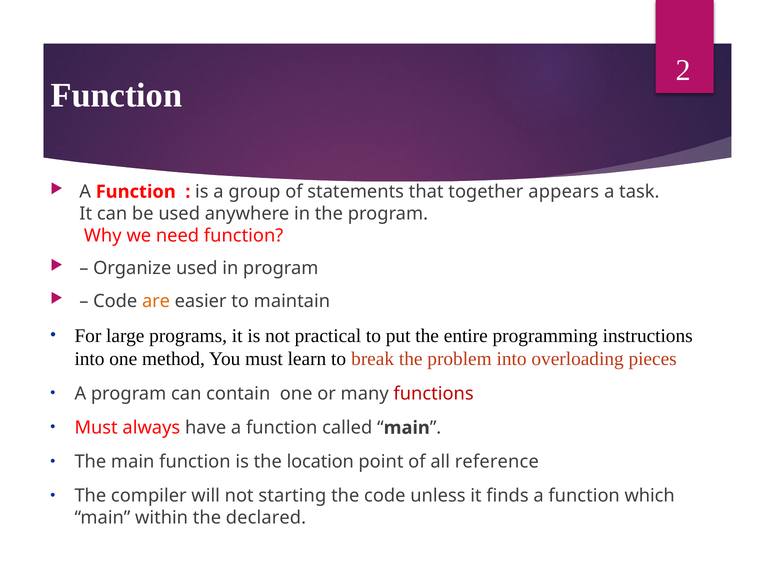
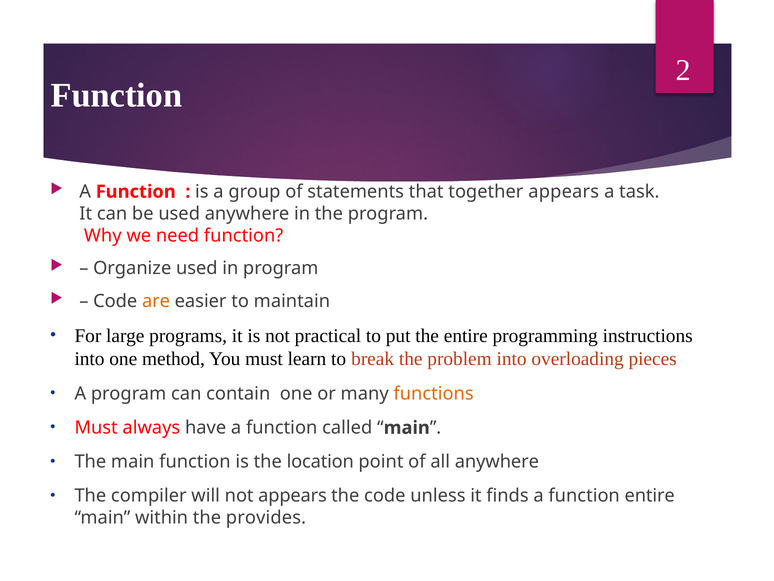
functions colour: red -> orange
all reference: reference -> anywhere
not starting: starting -> appears
function which: which -> entire
declared: declared -> provides
